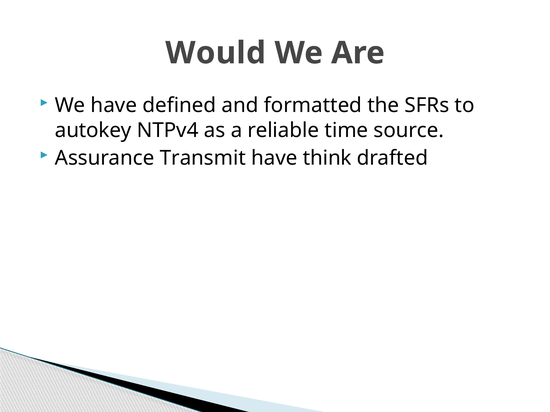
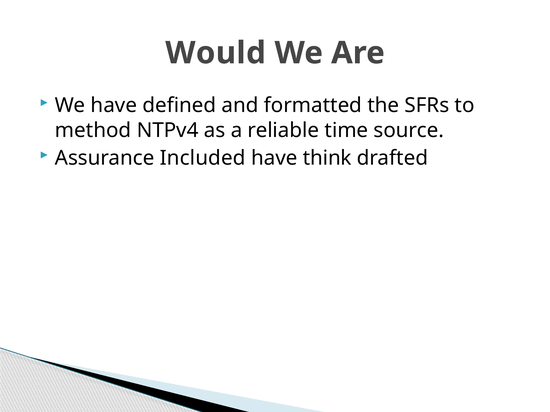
autokey: autokey -> method
Transmit: Transmit -> Included
